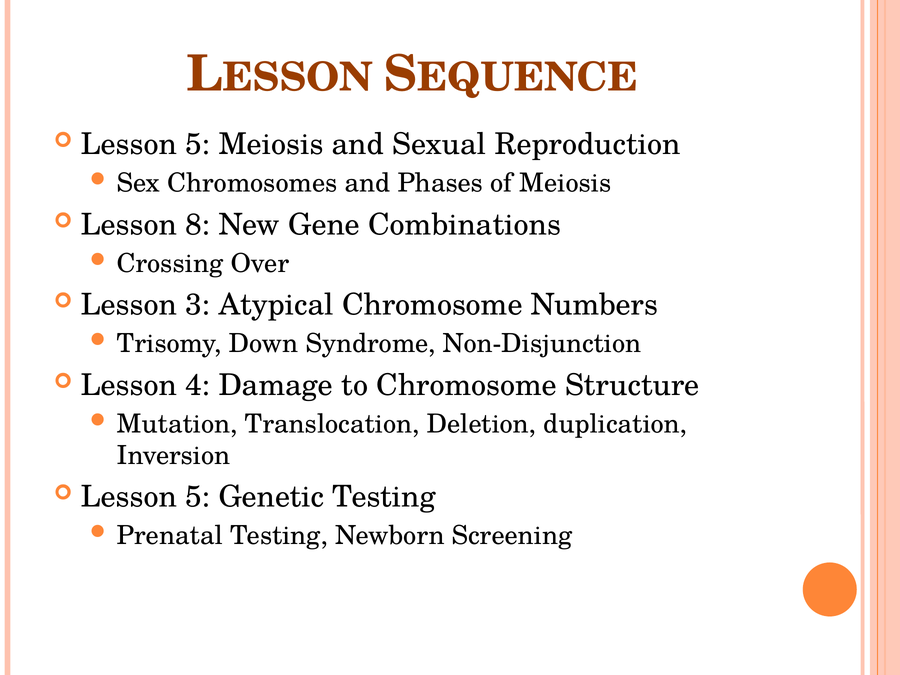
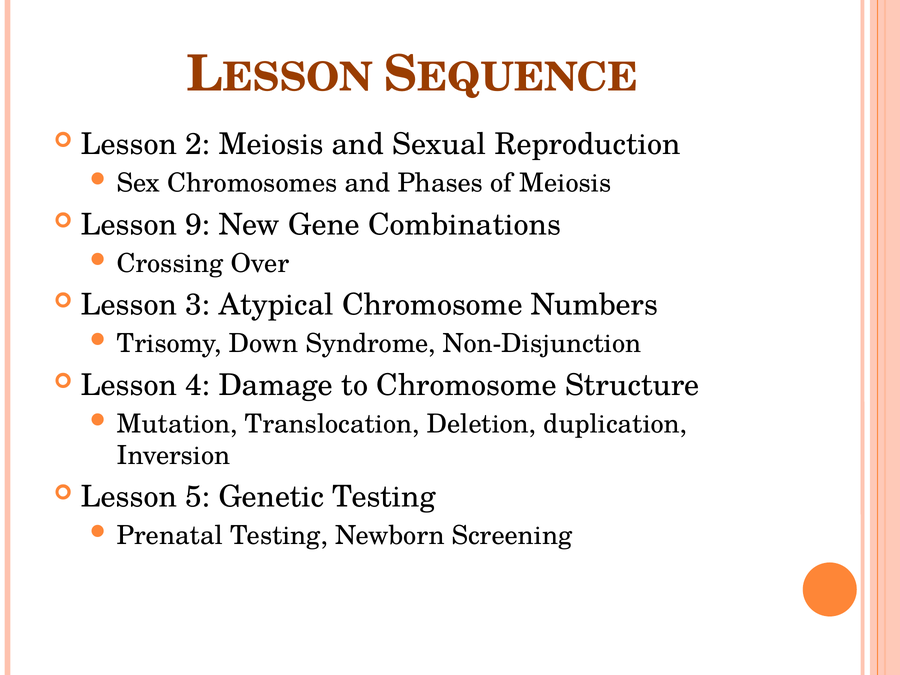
5 at (198, 145): 5 -> 2
8: 8 -> 9
